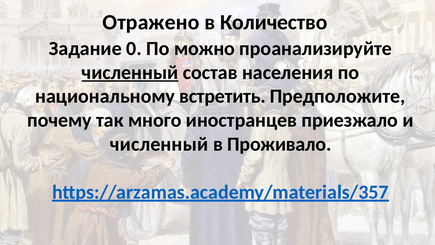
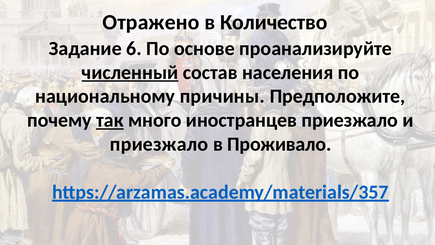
0: 0 -> 6
можно: можно -> основе
встретить: встретить -> причины
так underline: none -> present
численный at (159, 144): численный -> приезжало
